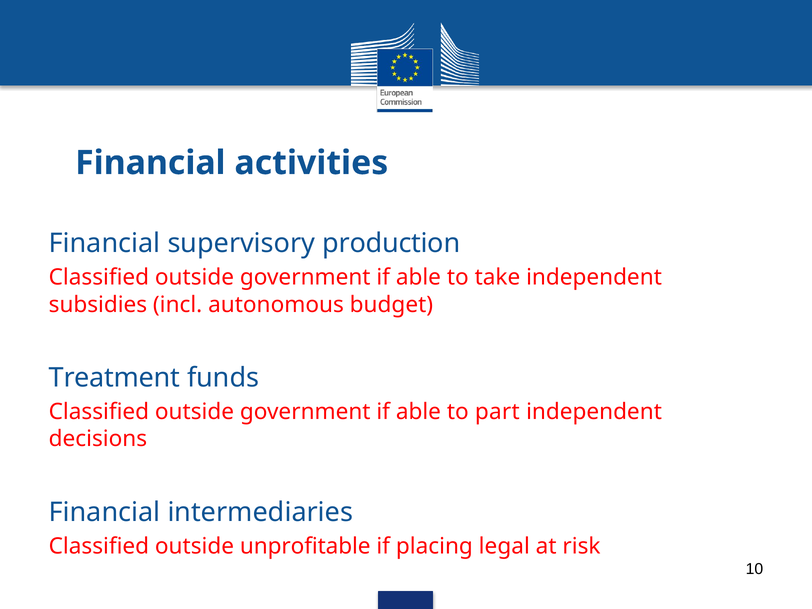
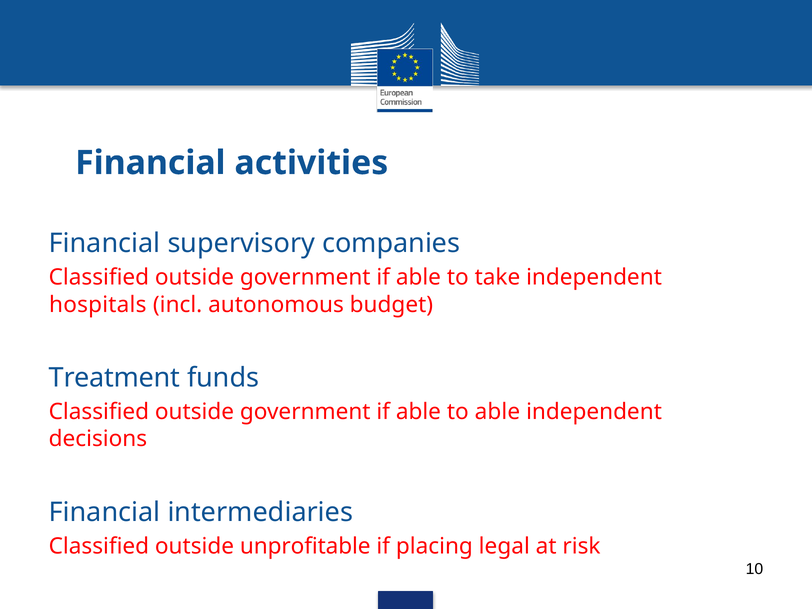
production: production -> companies
subsidies: subsidies -> hospitals
to part: part -> able
